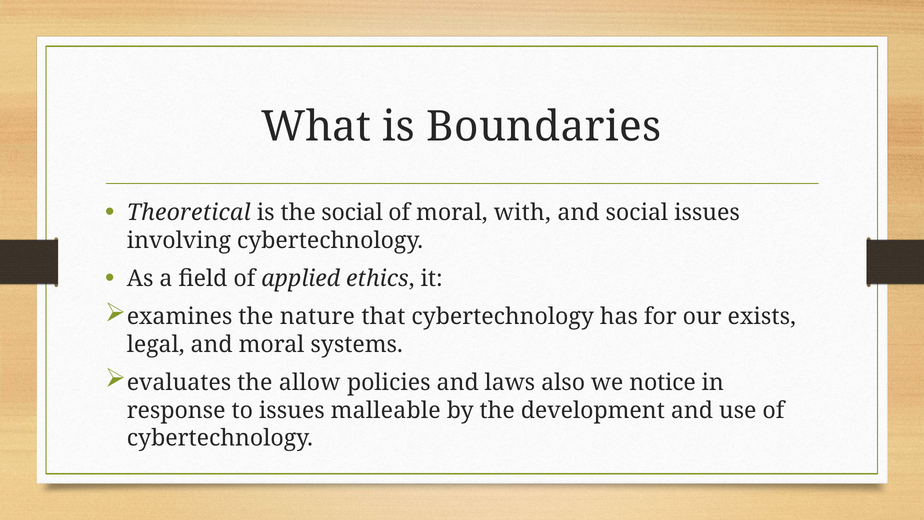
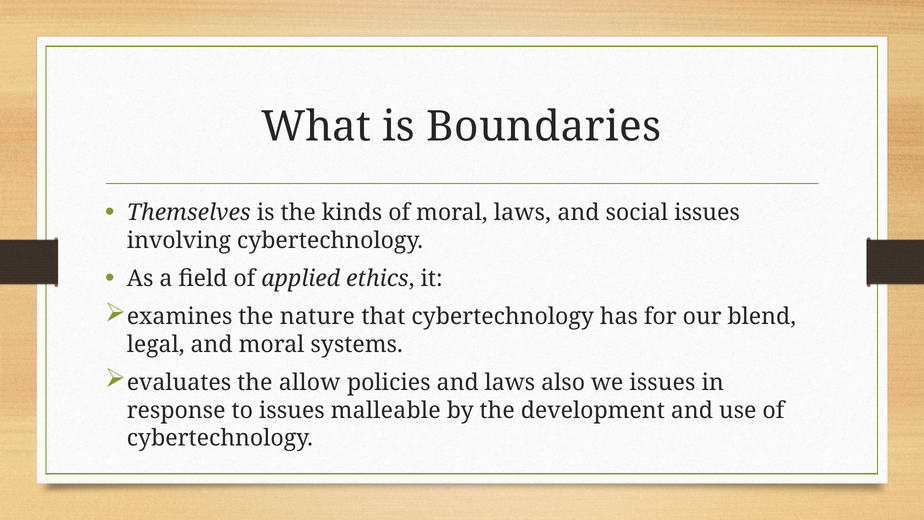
Theoretical: Theoretical -> Themselves
the social: social -> kinds
moral with: with -> laws
exists: exists -> blend
we notice: notice -> issues
